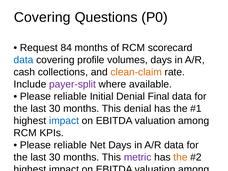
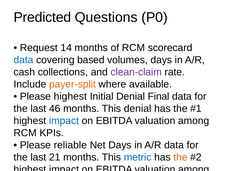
Covering at (42, 17): Covering -> Predicted
84: 84 -> 14
profile: profile -> based
clean-claim colour: orange -> purple
payer-split colour: purple -> orange
reliable at (70, 96): reliable -> highest
30 at (55, 109): 30 -> 46
30 at (55, 157): 30 -> 21
metric at (138, 157) colour: purple -> blue
